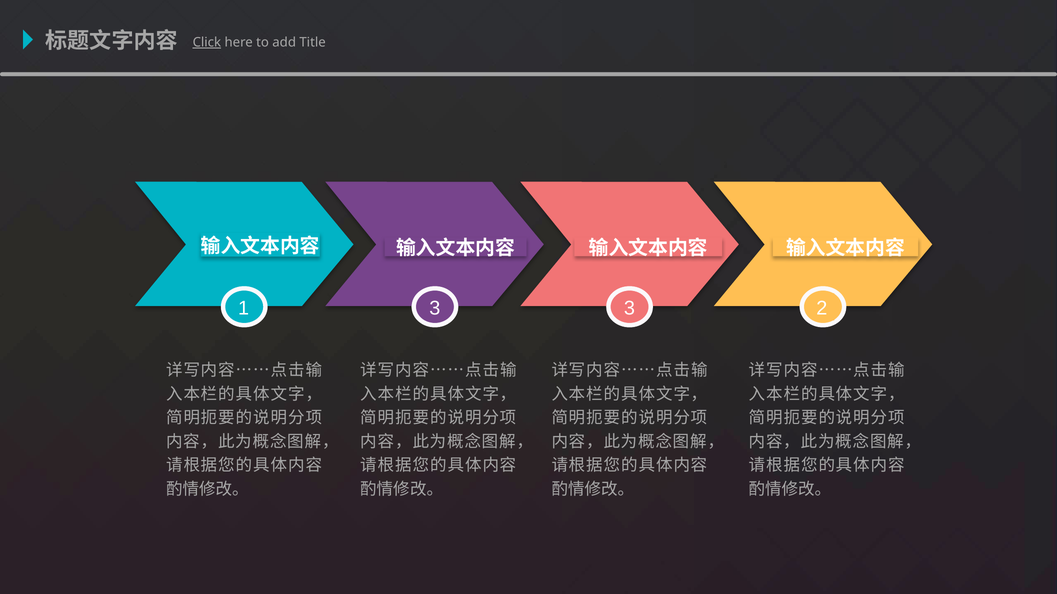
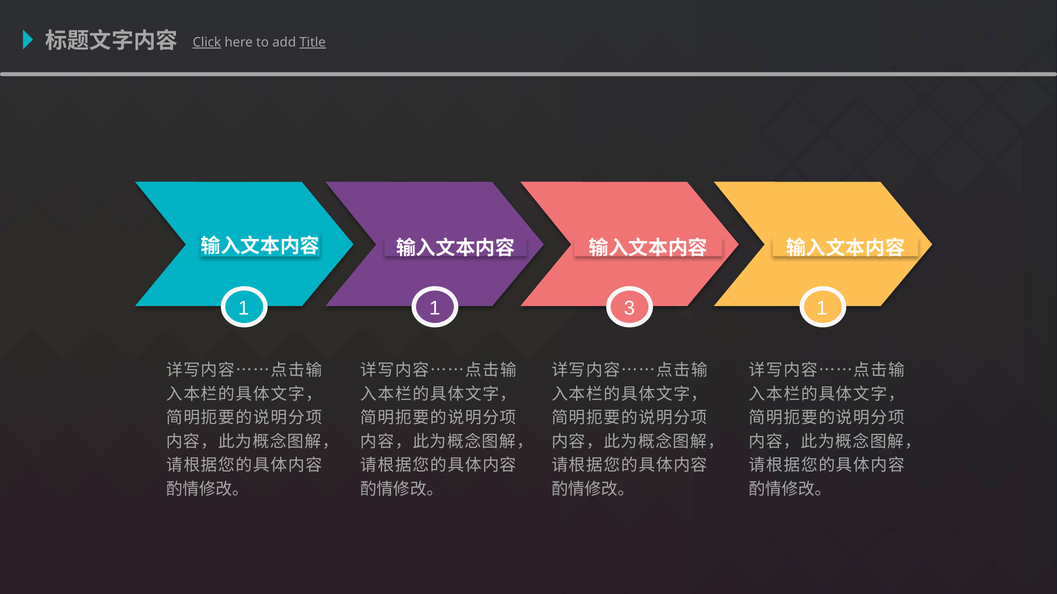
Title underline: none -> present
1 3: 3 -> 1
3 2: 2 -> 1
